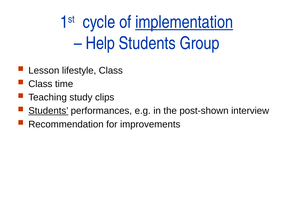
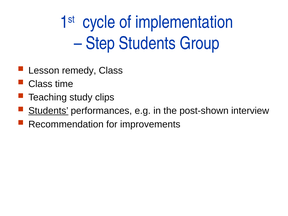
implementation underline: present -> none
Help: Help -> Step
lifestyle: lifestyle -> remedy
